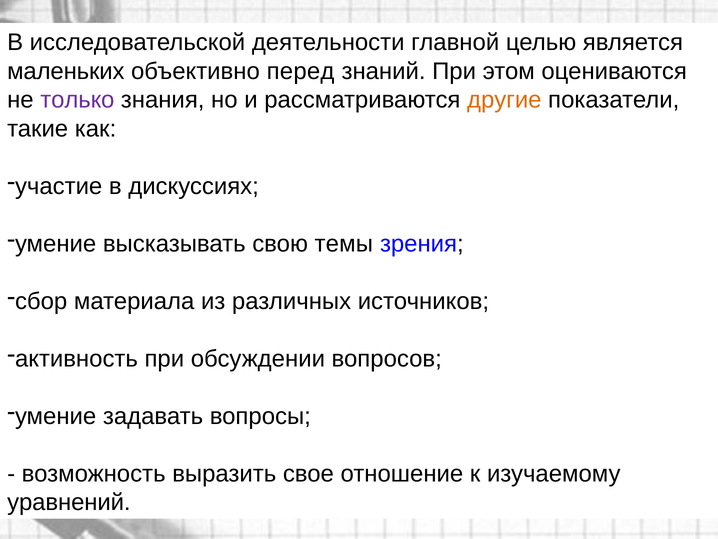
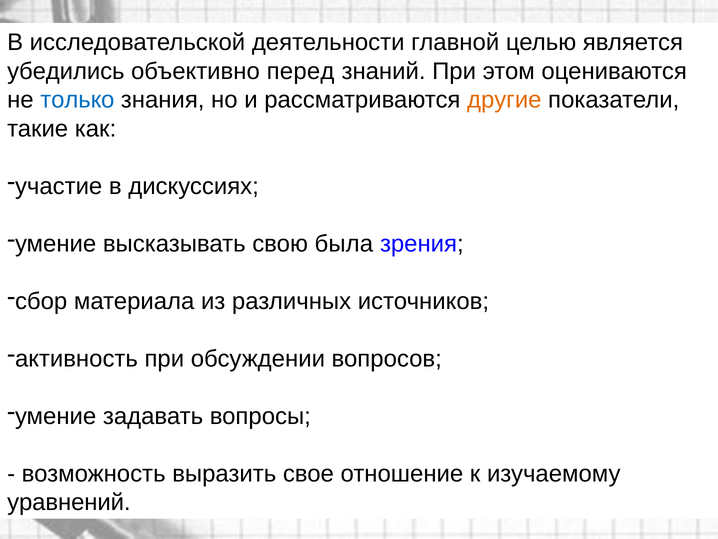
маленьких: маленьких -> убедились
только colour: purple -> blue
темы: темы -> была
